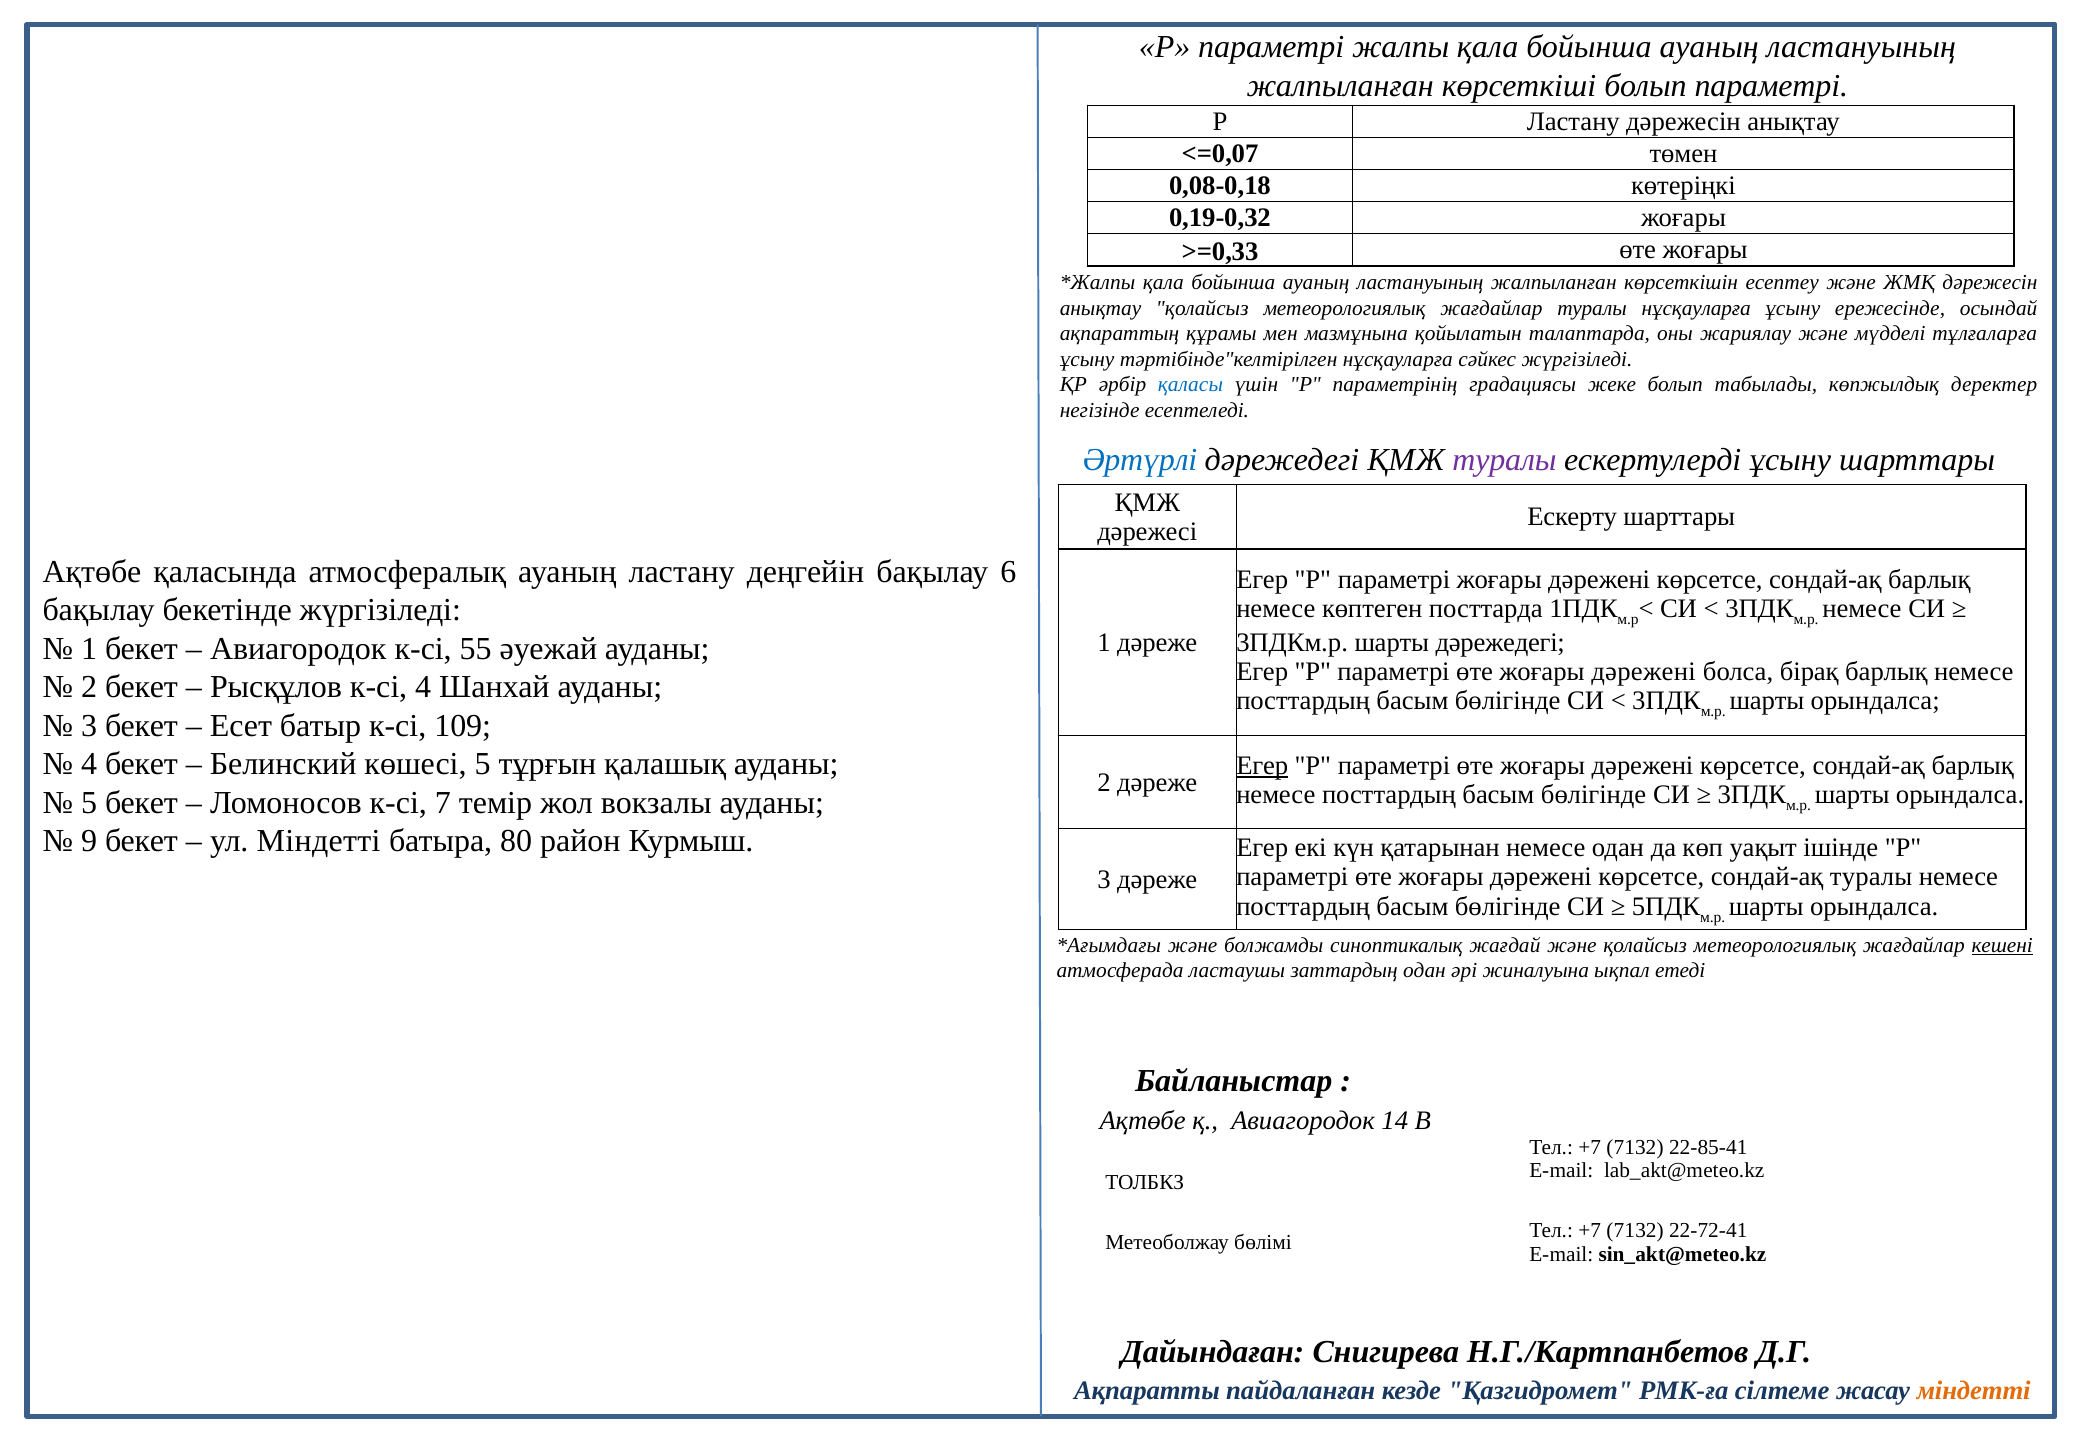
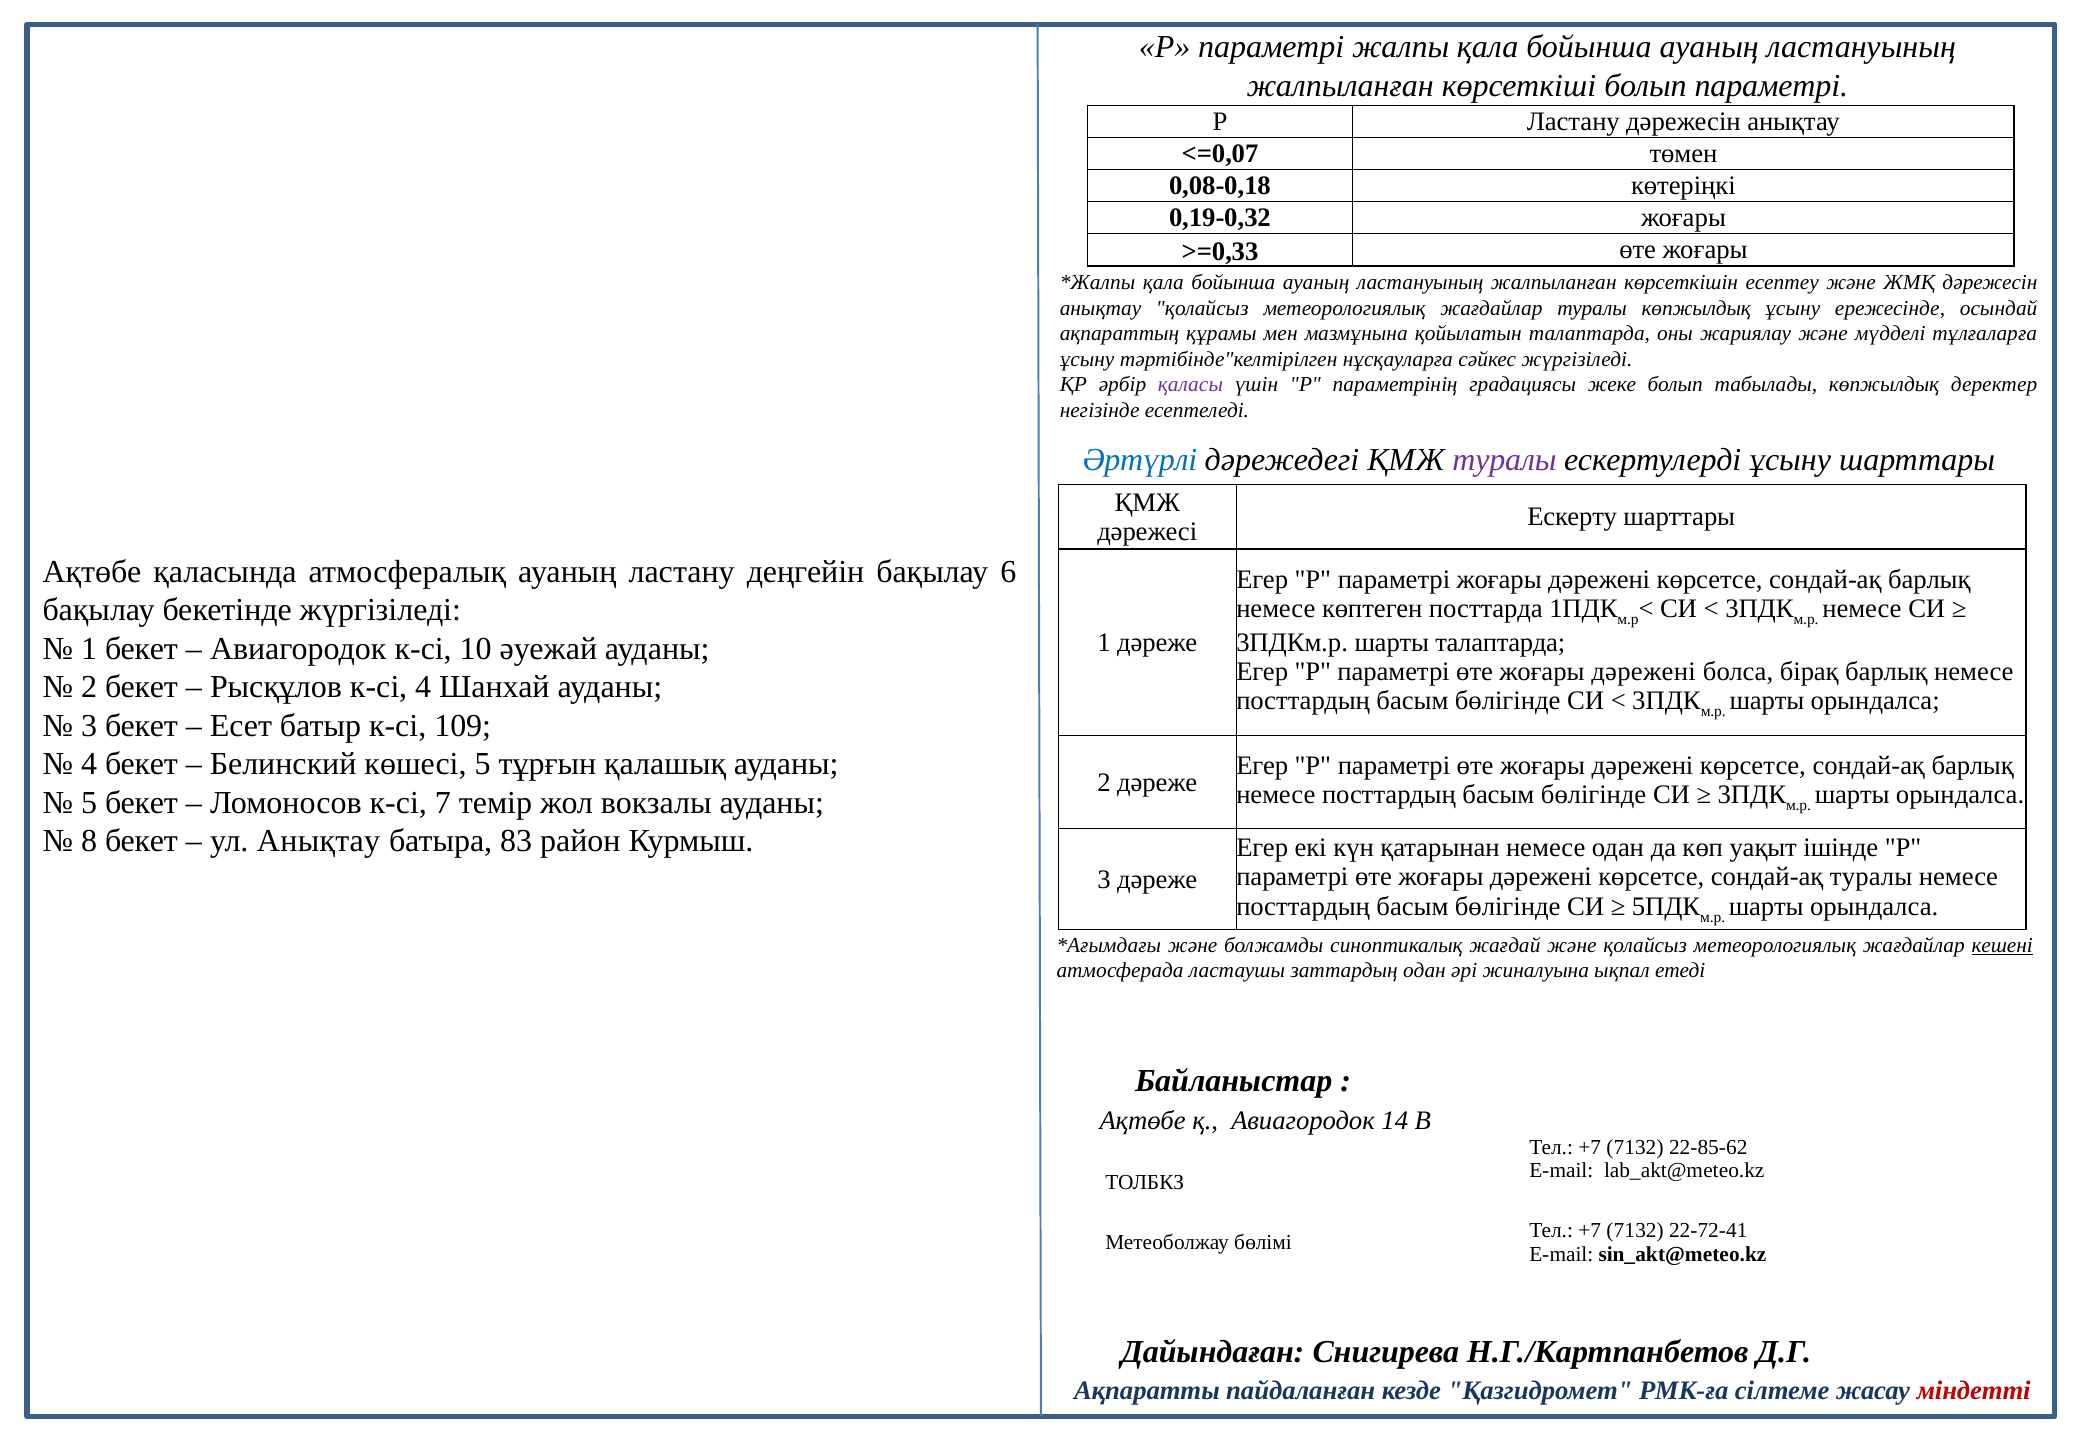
туралы нұсқауларға: нұсқауларға -> көпжылдық
қаласы colour: blue -> purple
шарты дәрежедегі: дәрежедегі -> талаптарда
55: 55 -> 10
Егер at (1262, 766) underline: present -> none
9: 9 -> 8
ул Міндетті: Міндетті -> Анықтау
80: 80 -> 83
22-85-41: 22-85-41 -> 22-85-62
міндетті at (1974, 1391) colour: orange -> red
